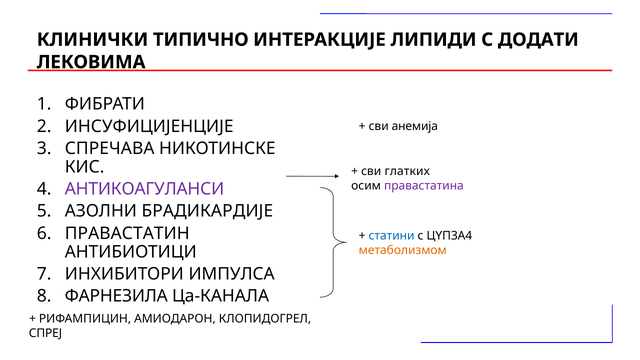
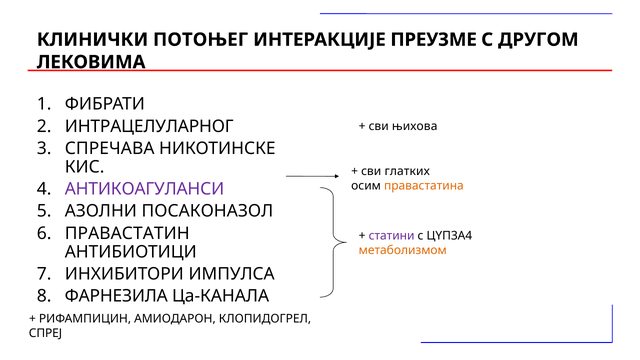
ТИПИЧНО: ТИПИЧНО -> ПОТОЊЕГ
ЛИПИДИ: ЛИПИДИ -> ПРЕУЗМЕ
ДОДАТИ: ДОДАТИ -> ДРУГОМ
ИНСУФИЦИЈЕНЦИЈЕ: ИНСУФИЦИЈЕНЦИЈЕ -> ИНТРАЦЕЛУЛАРНОГ
анемија: анемија -> њихова
правастатина colour: purple -> orange
БРАДИКАРДИЈЕ: БРАДИКАРДИЈЕ -> ПОСАКОНАЗОЛ
статини colour: blue -> purple
